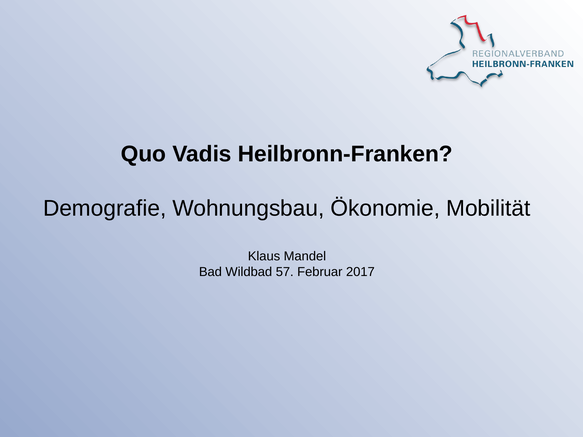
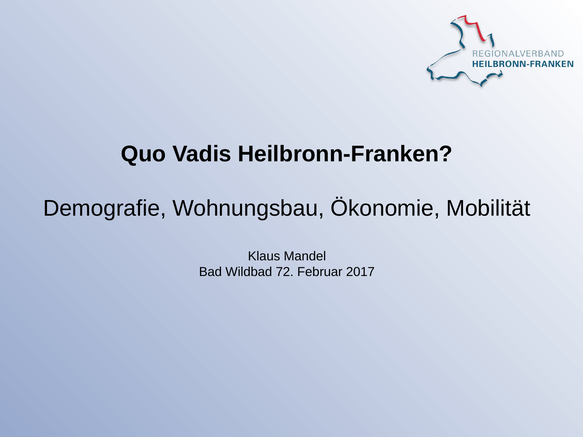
57: 57 -> 72
